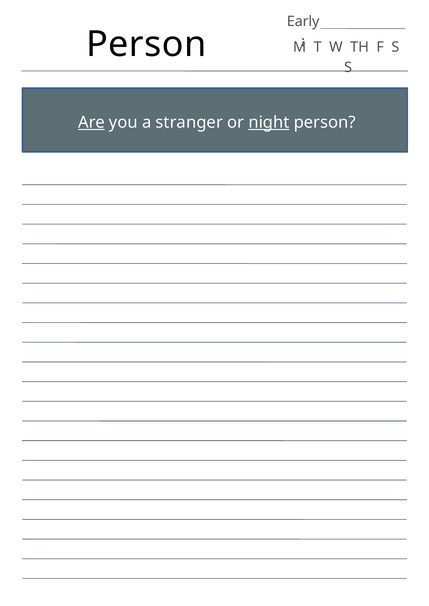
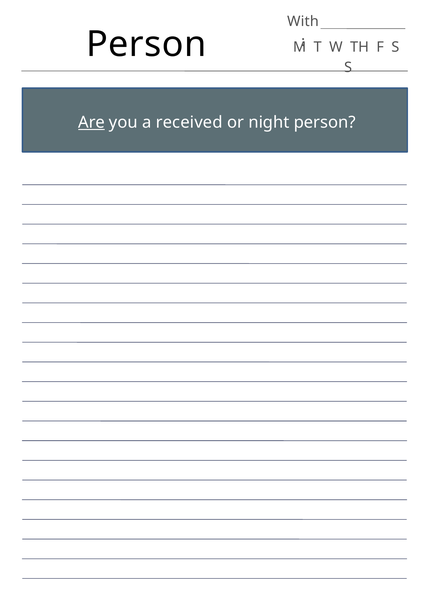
Early: Early -> With
stranger: stranger -> received
night underline: present -> none
